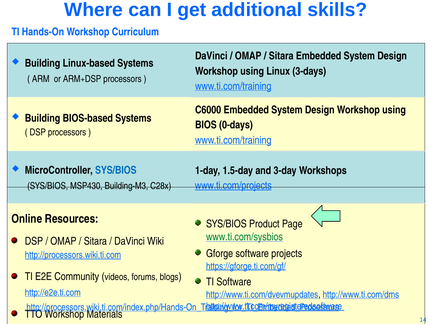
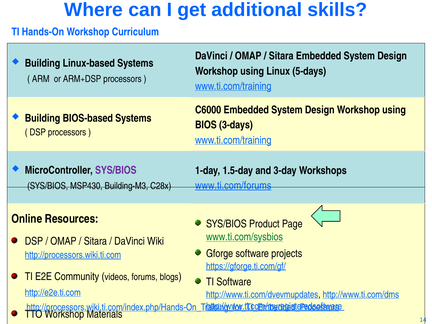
3-days: 3-days -> 5-days
0-days: 0-days -> 3-days
SYS/BIOS at (116, 170) colour: blue -> purple
www.ti.com/projects: www.ti.com/projects -> www.ti.com/forums
